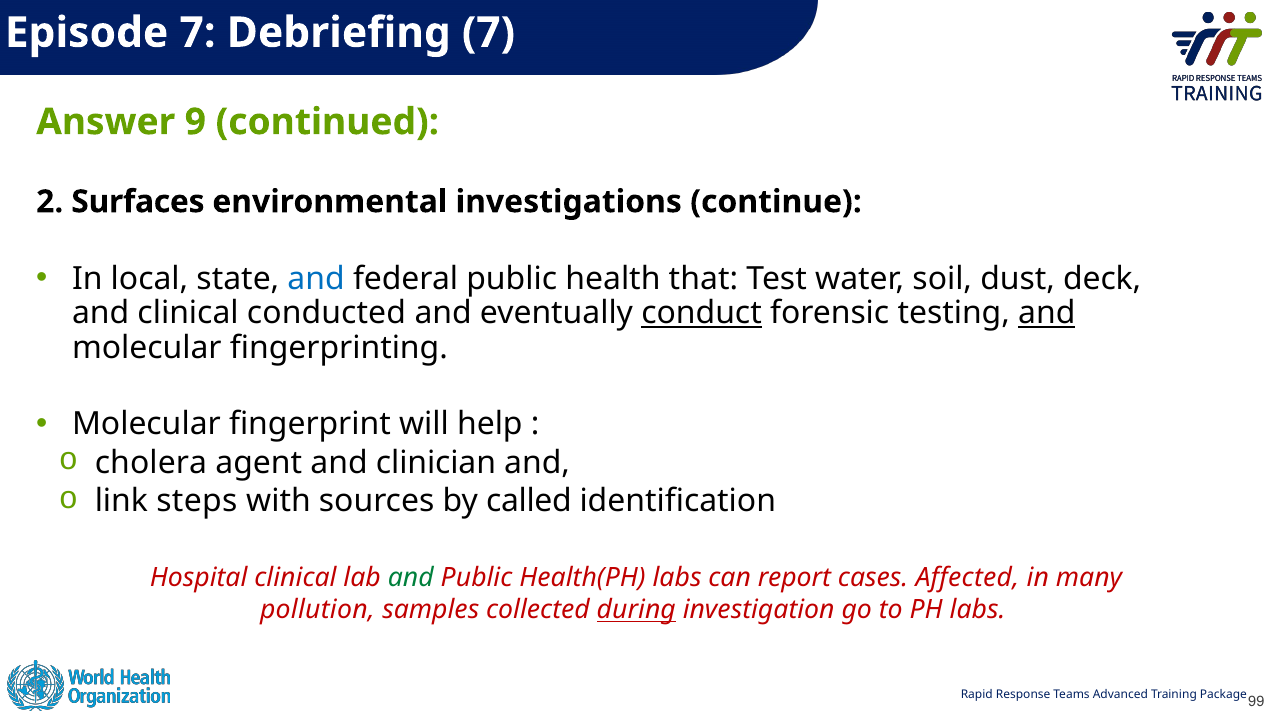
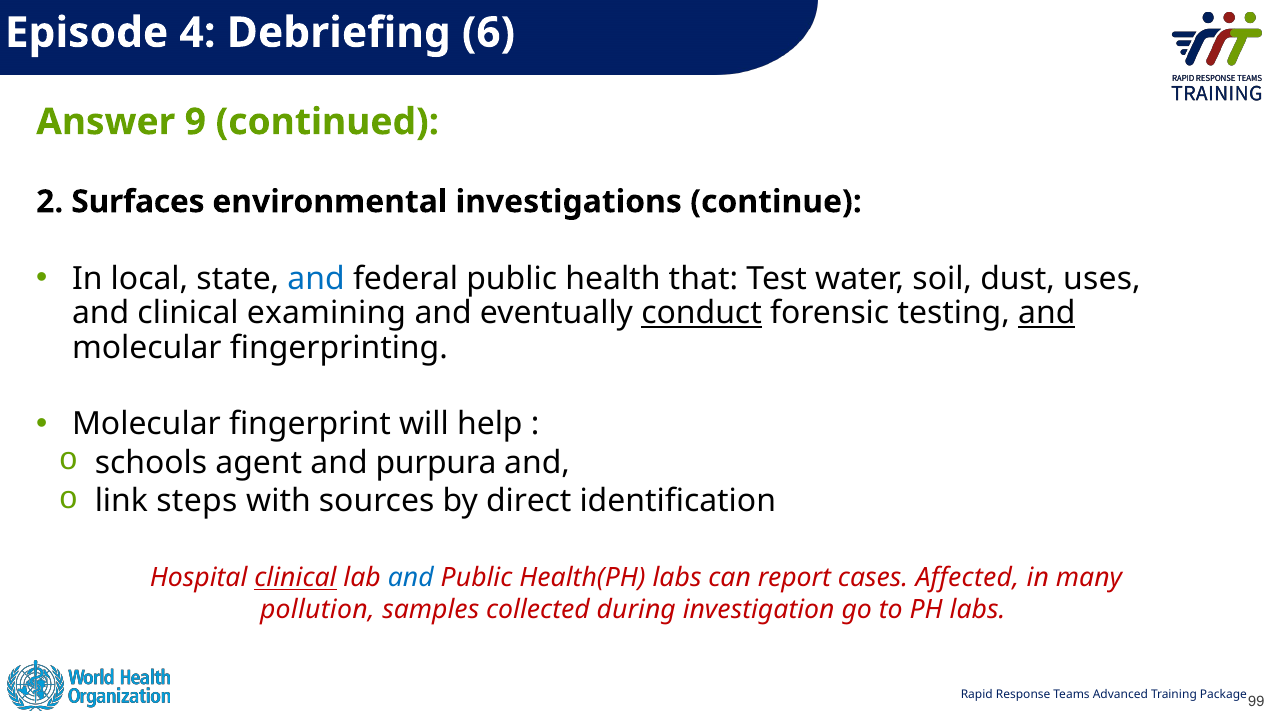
Episode 7: 7 -> 4
Debriefing 7: 7 -> 6
deck: deck -> uses
conducted: conducted -> examining
cholera: cholera -> schools
clinician: clinician -> purpura
called: called -> direct
clinical at (295, 578) underline: none -> present
and at (411, 578) colour: green -> blue
during underline: present -> none
